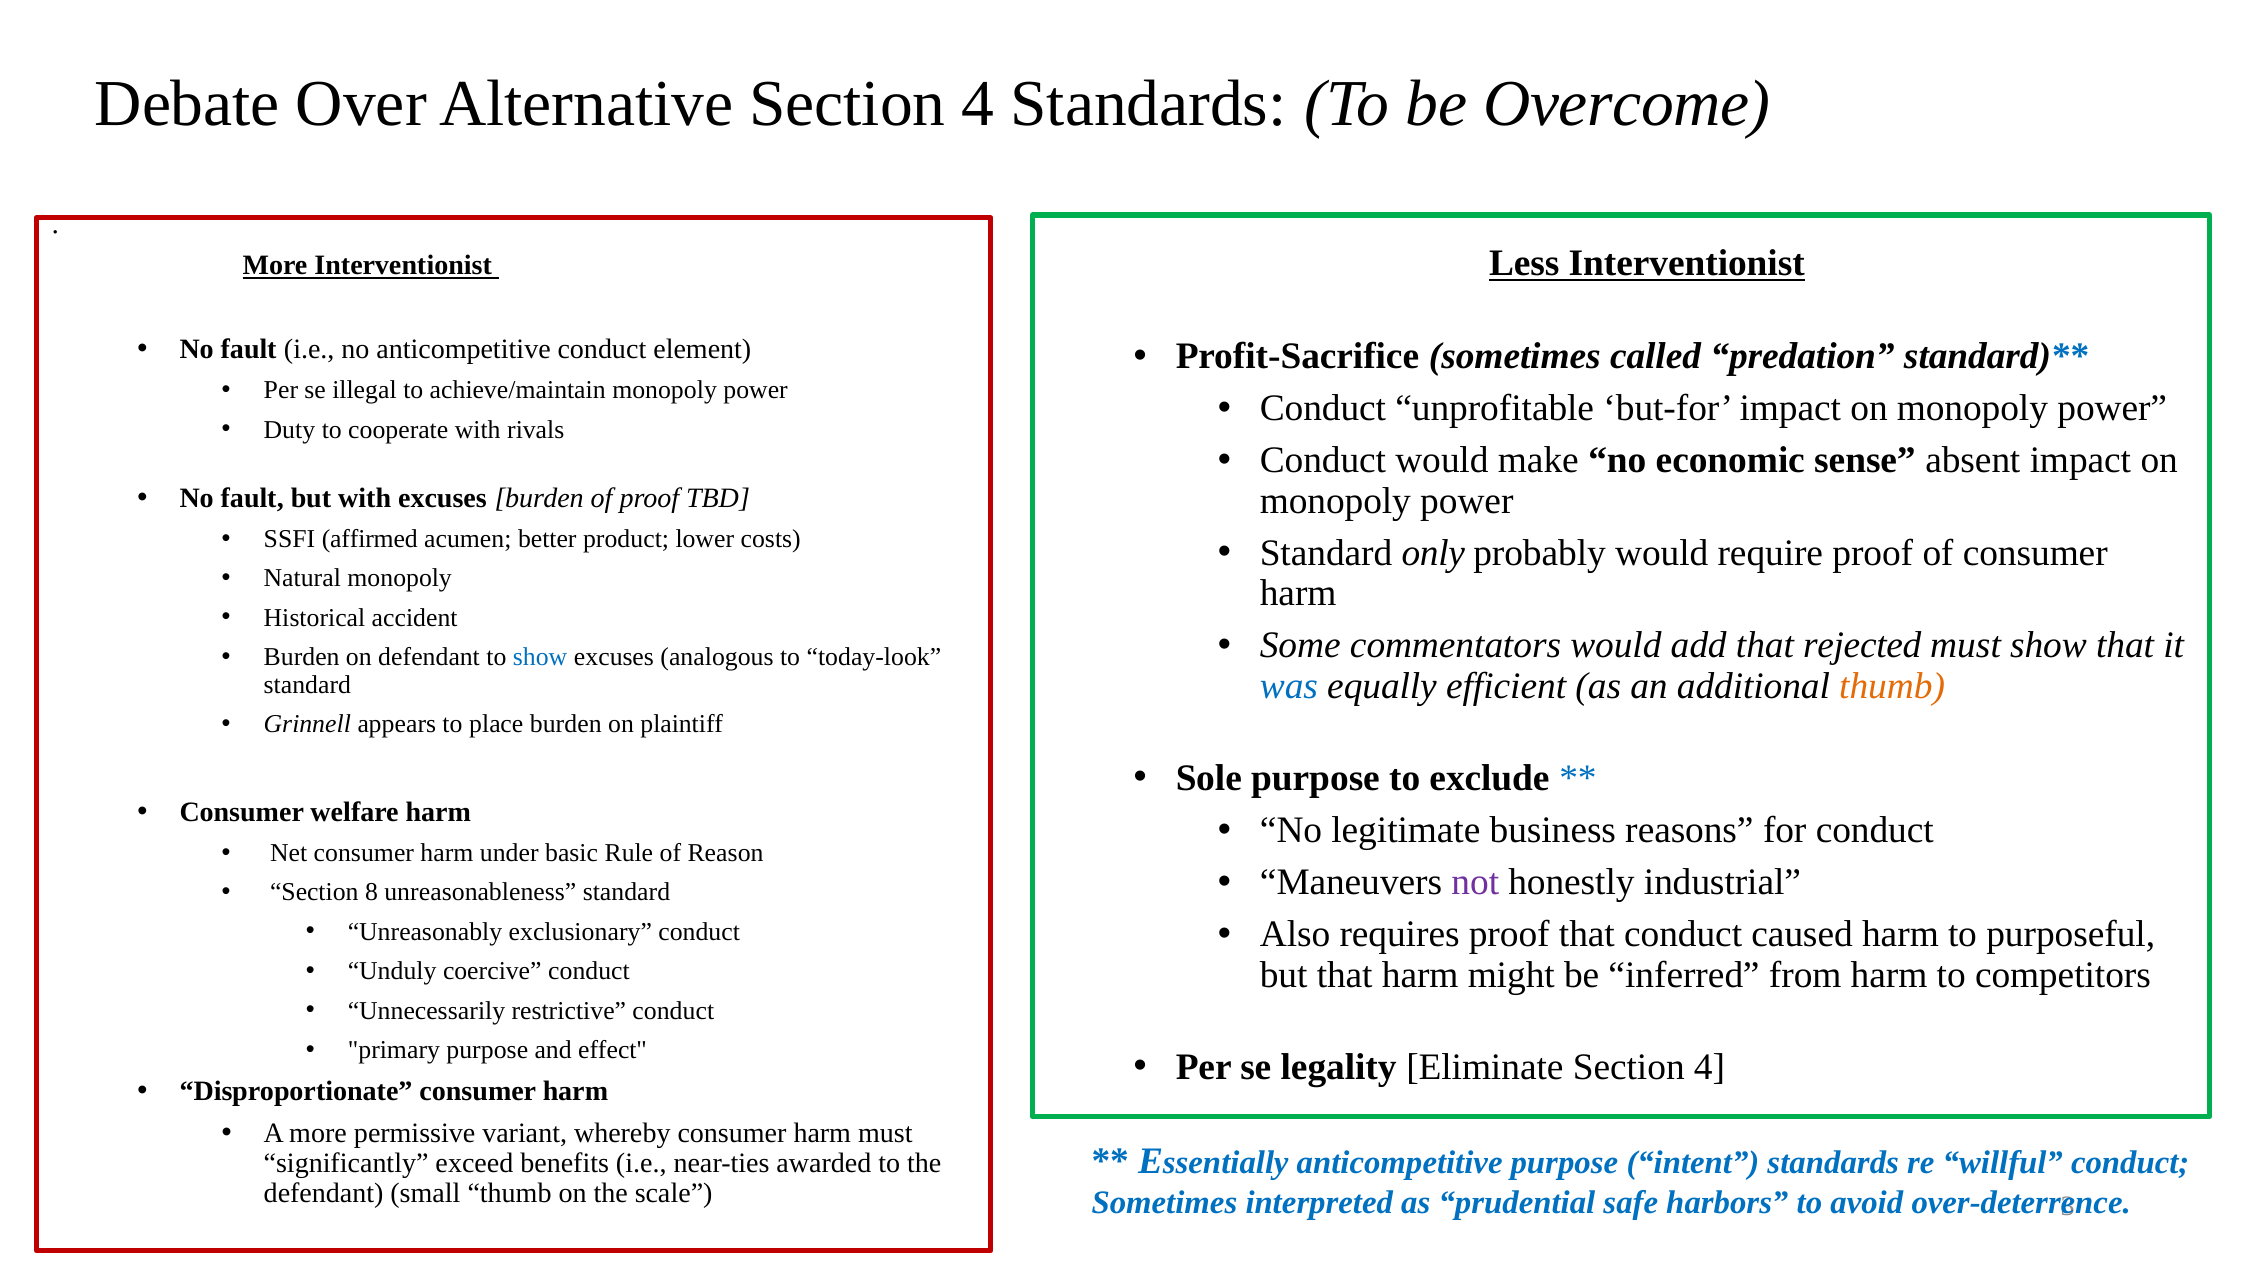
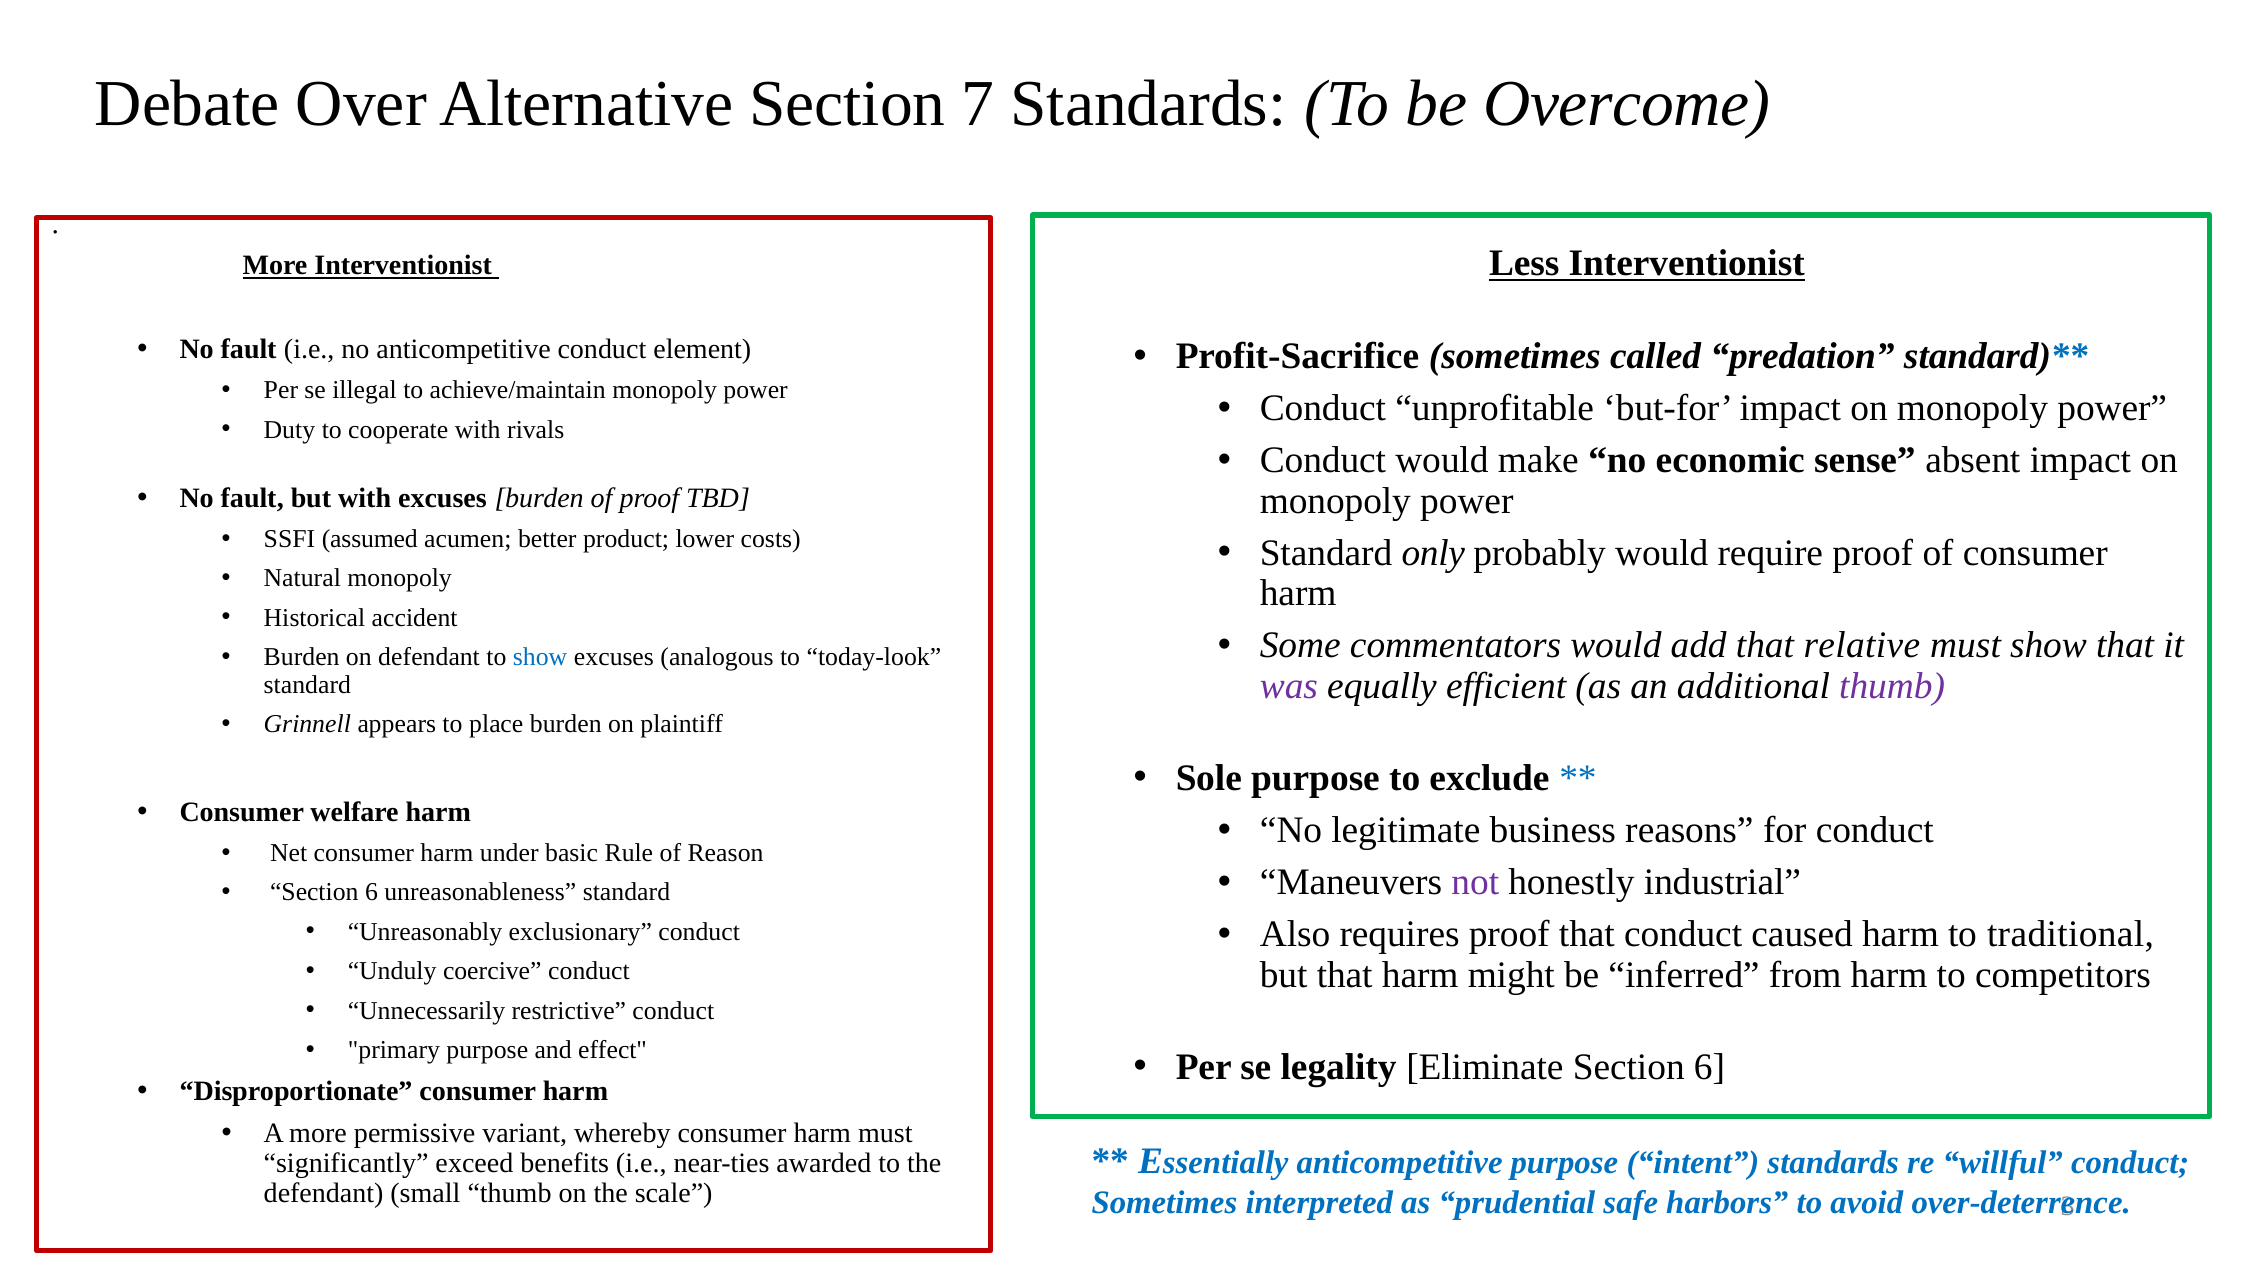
Alternative Section 4: 4 -> 7
affirmed: affirmed -> assumed
rejected: rejected -> relative
was colour: blue -> purple
thumb at (1892, 686) colour: orange -> purple
8 at (371, 893): 8 -> 6
purposeful: purposeful -> traditional
Eliminate Section 4: 4 -> 6
